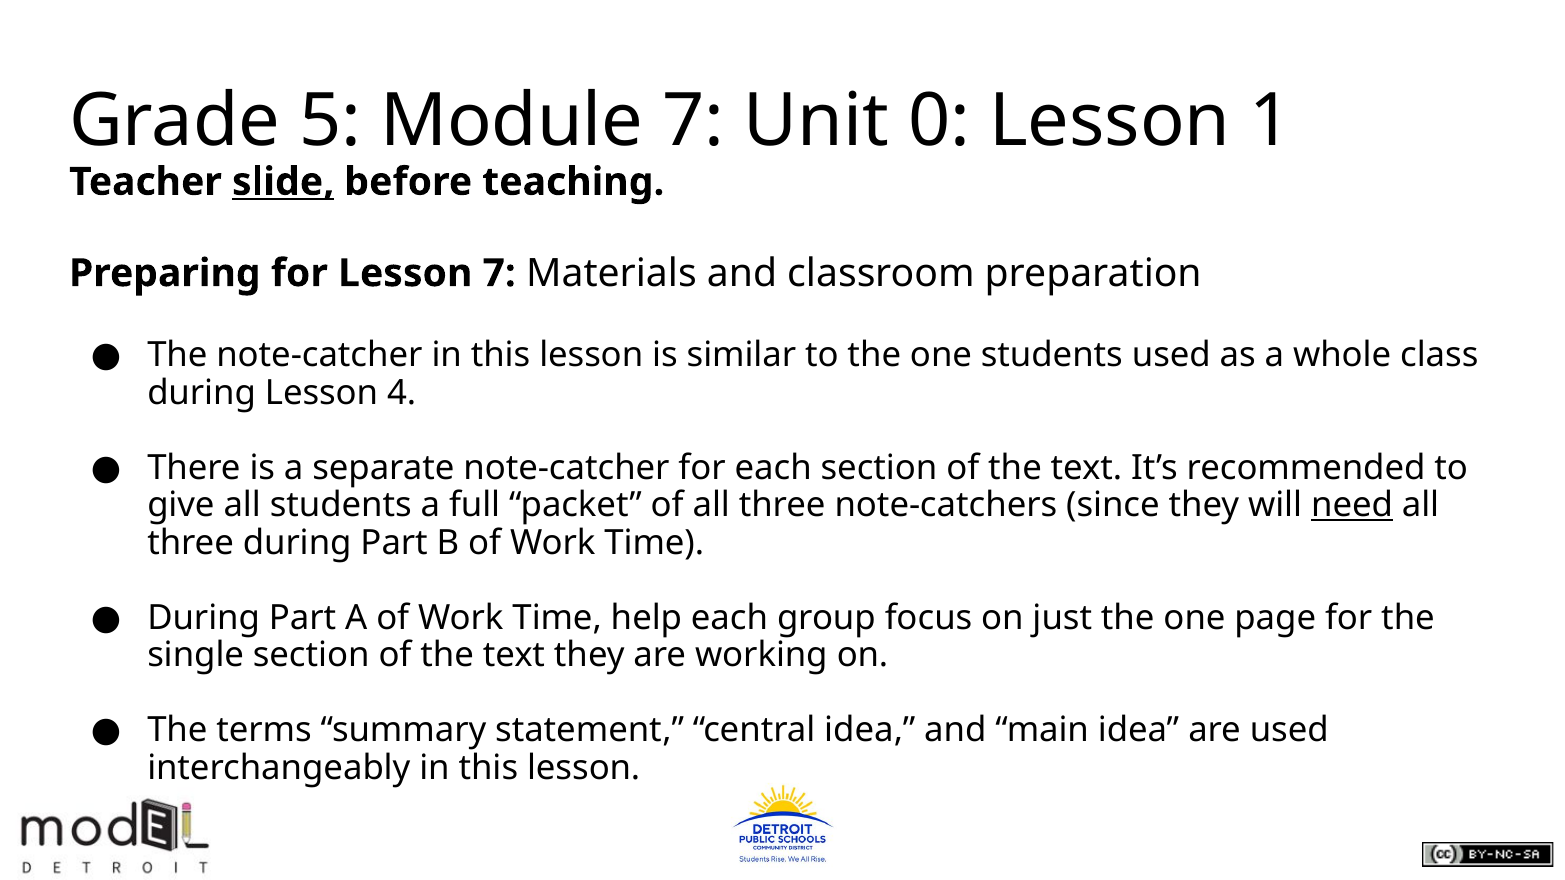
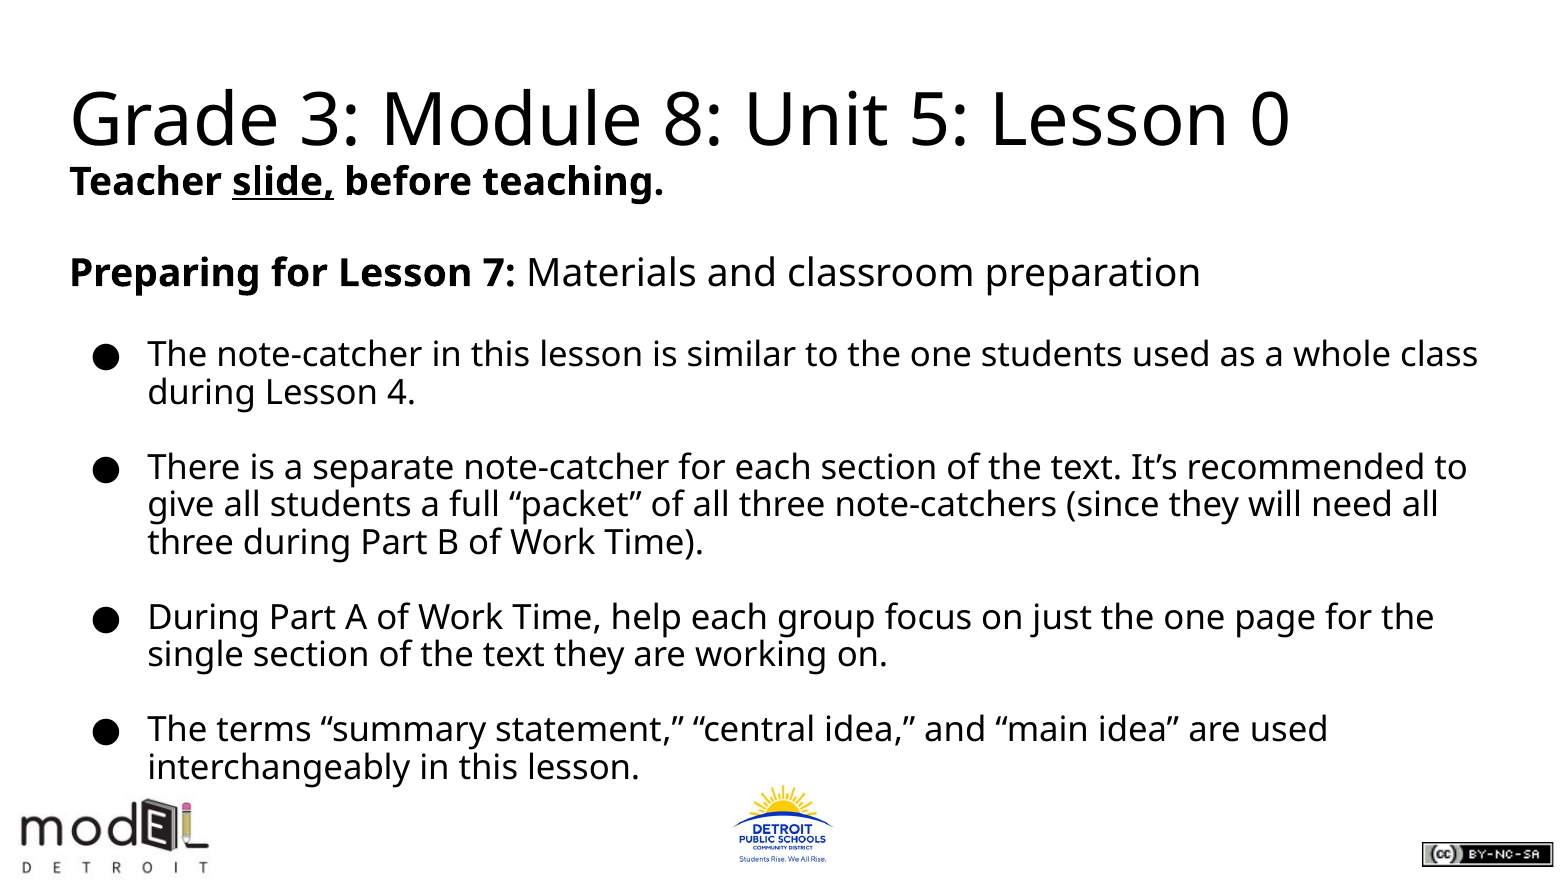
5: 5 -> 3
Module 7: 7 -> 8
0: 0 -> 5
1: 1 -> 0
need underline: present -> none
